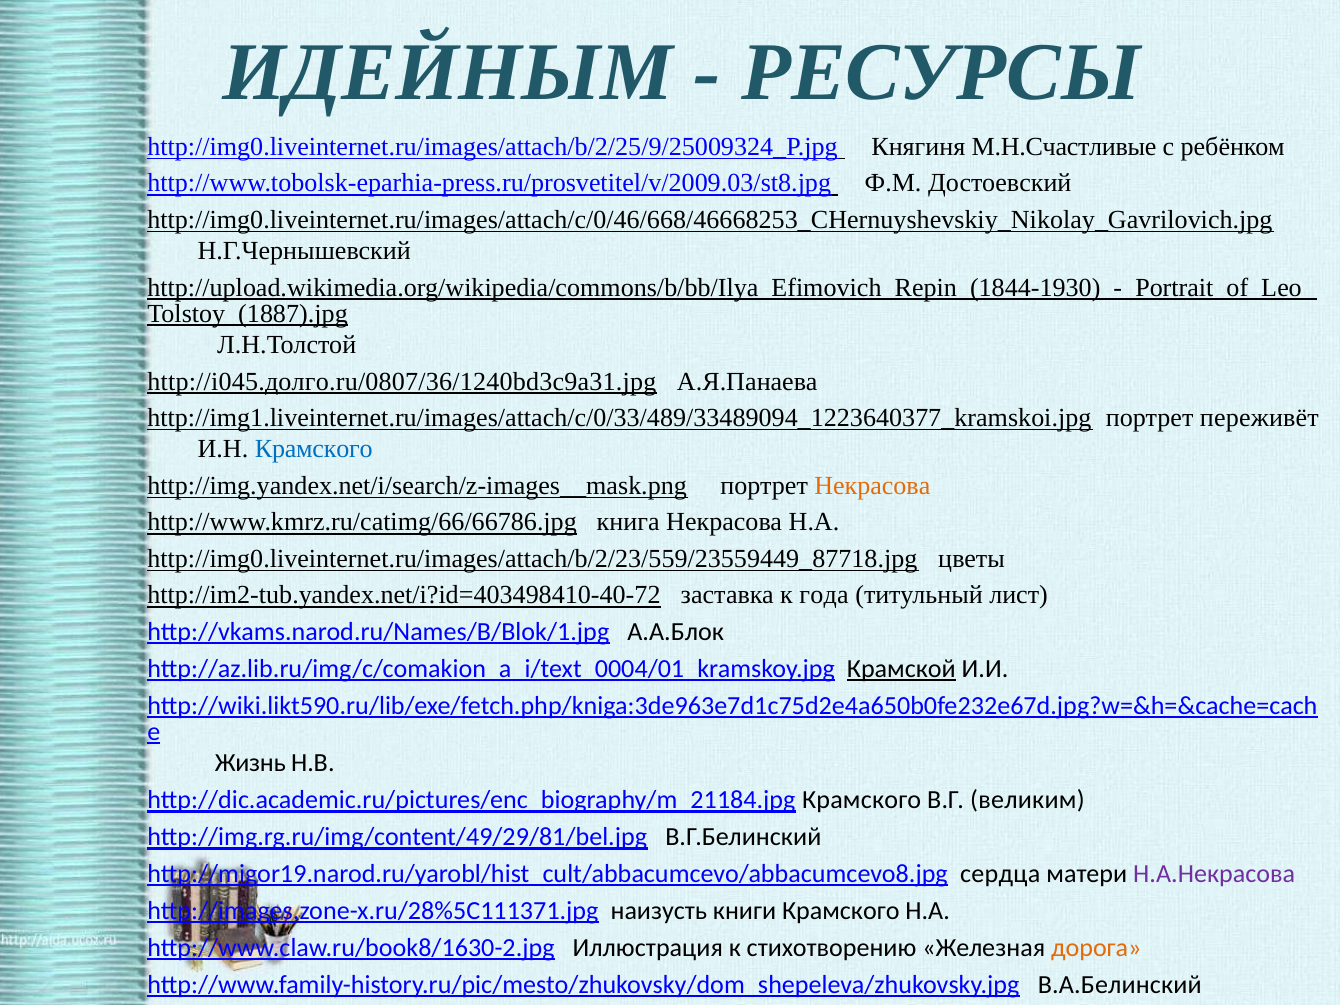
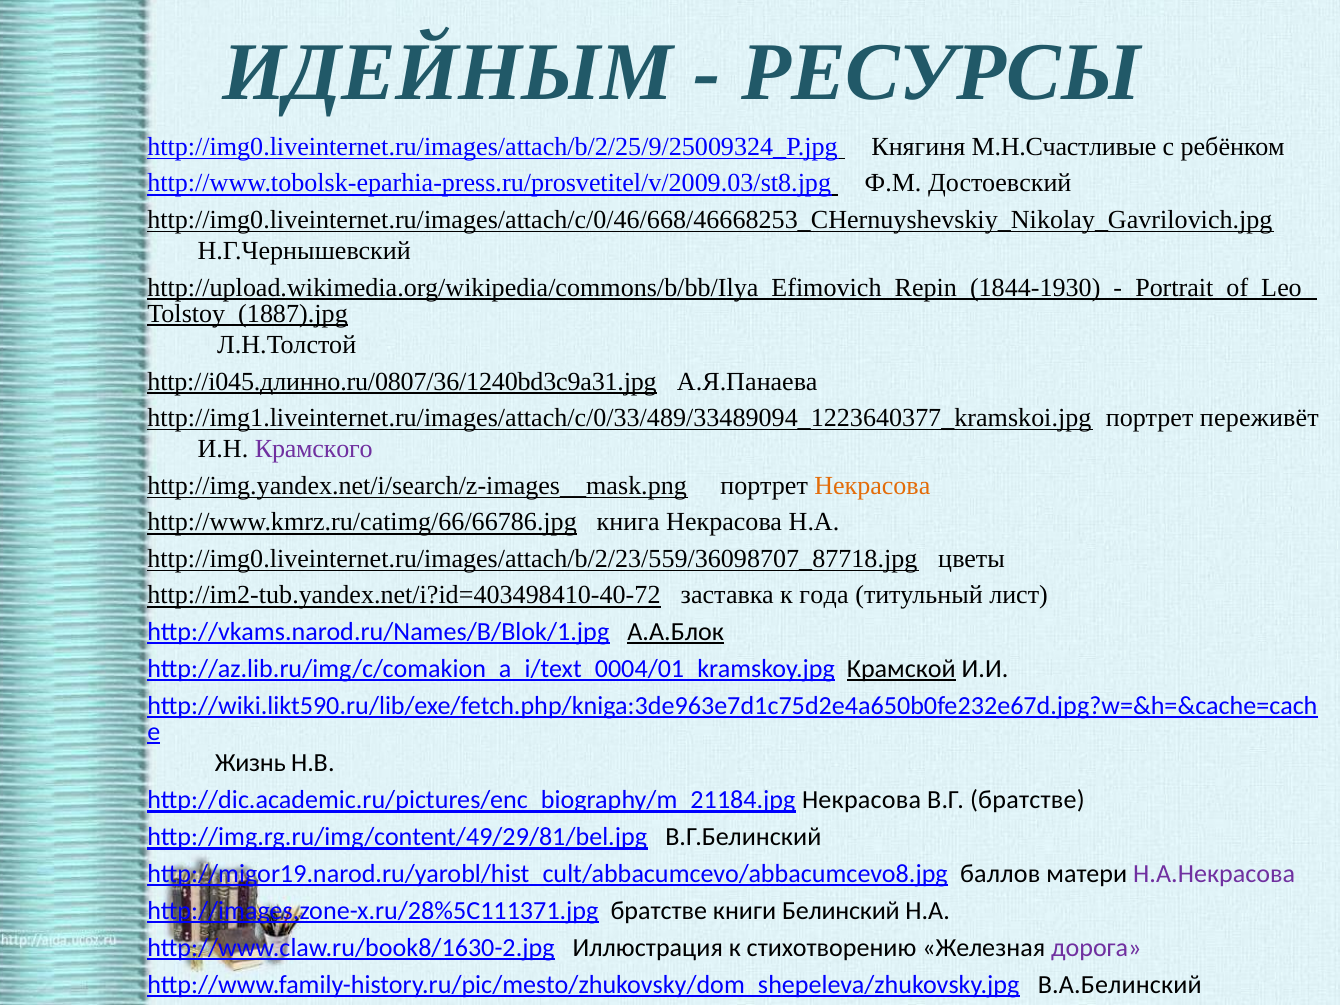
http://i045.долго.ru/0807/36/1240bd3c9a31.jpg: http://i045.долго.ru/0807/36/1240bd3c9a31.jpg -> http://i045.длинно.ru/0807/36/1240bd3c9a31.jpg
Крамского at (314, 449) colour: blue -> purple
http://img0.liveinternet.ru/images/attach/b/2/23/559/23559449_87718.jpg: http://img0.liveinternet.ru/images/attach/b/2/23/559/23559449_87718.jpg -> http://img0.liveinternet.ru/images/attach/b/2/23/559/36098707_87718.jpg
А.А.Блок underline: none -> present
http://dic.academic.ru/pictures/enc_biography/m_21184.jpg Крамского: Крамского -> Некрасова
В.Г великим: великим -> братстве
сердца: сердца -> баллов
http://images.zone-x.ru/28%5C111371.jpg наизусть: наизусть -> братстве
книги Крамского: Крамского -> Белинский
дорога colour: orange -> purple
